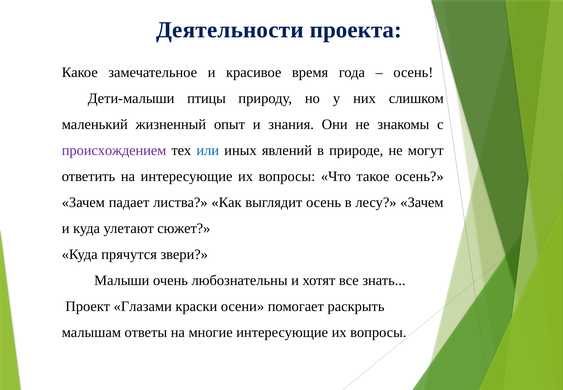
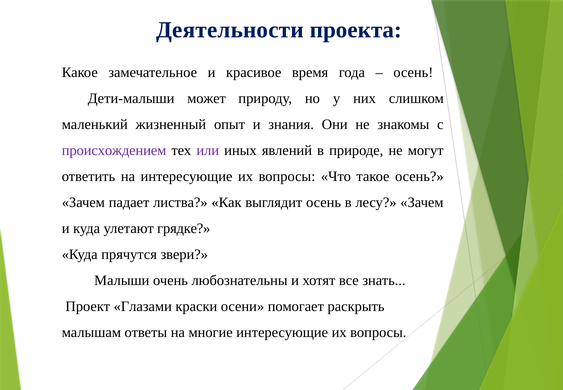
птицы: птицы -> может
или colour: blue -> purple
сюжет: сюжет -> грядке
